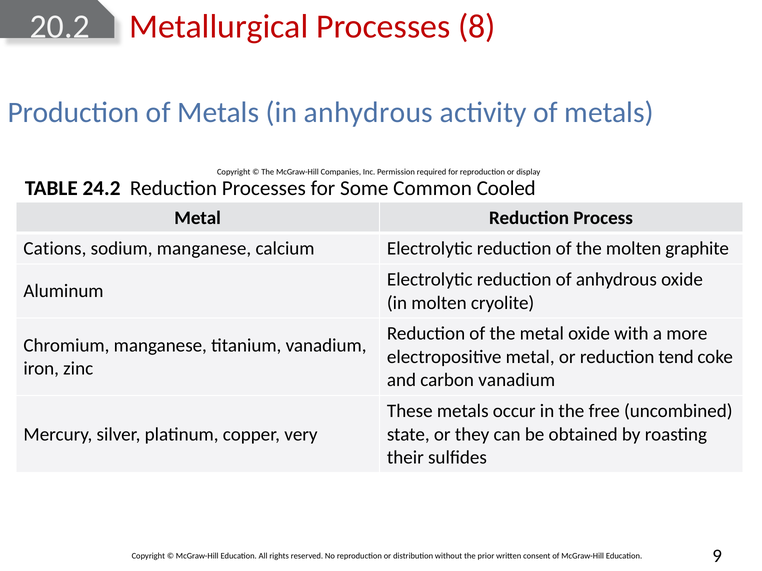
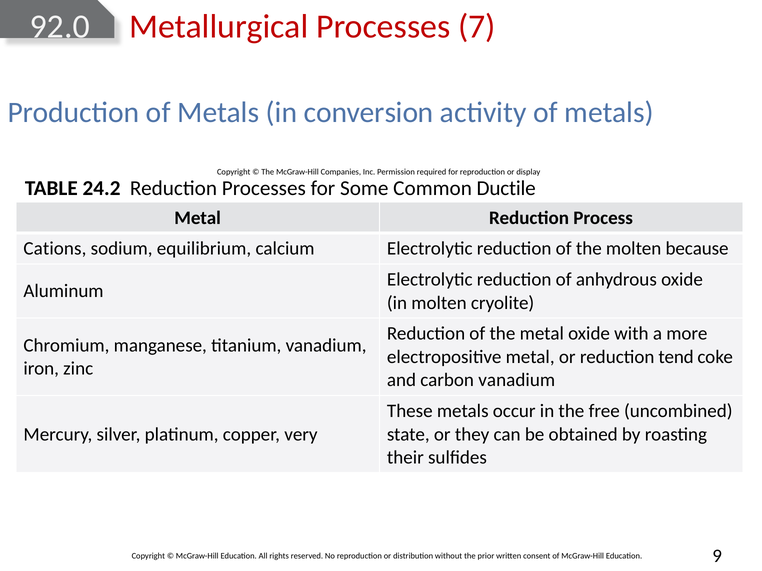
20.2: 20.2 -> 92.0
8: 8 -> 7
in anhydrous: anhydrous -> conversion
Cooled: Cooled -> Ductile
sodium manganese: manganese -> equilibrium
graphite: graphite -> because
